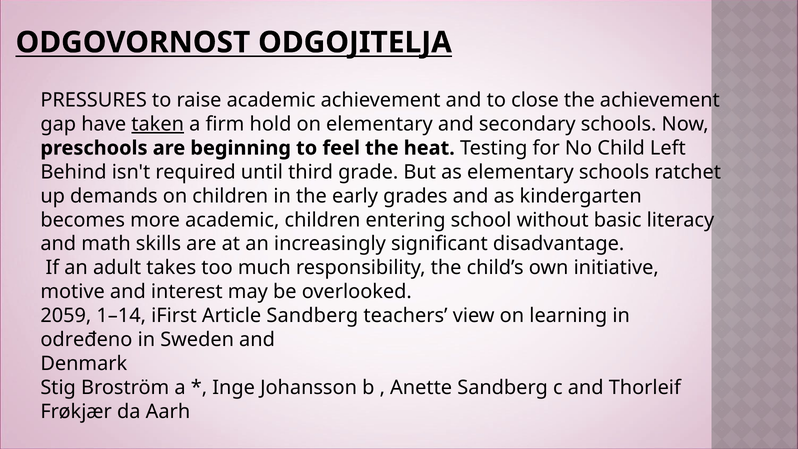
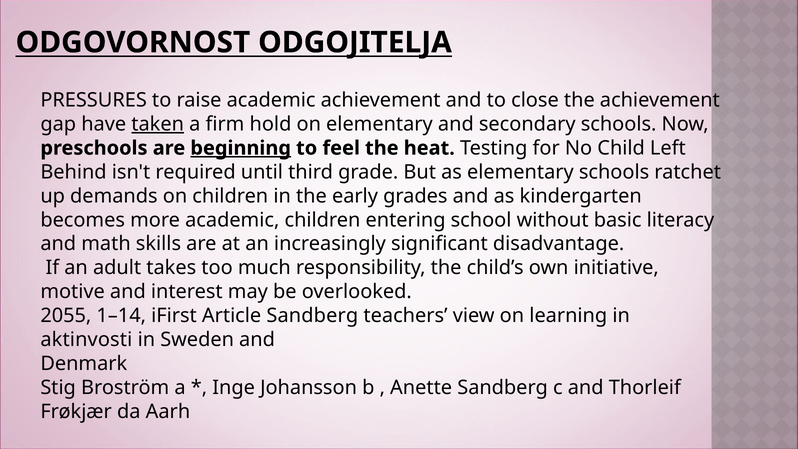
beginning underline: none -> present
2059: 2059 -> 2055
određeno: određeno -> aktinvosti
